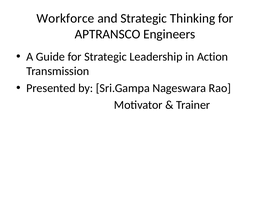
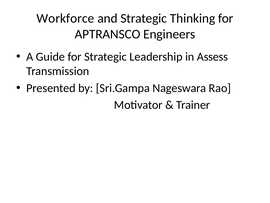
Action: Action -> Assess
